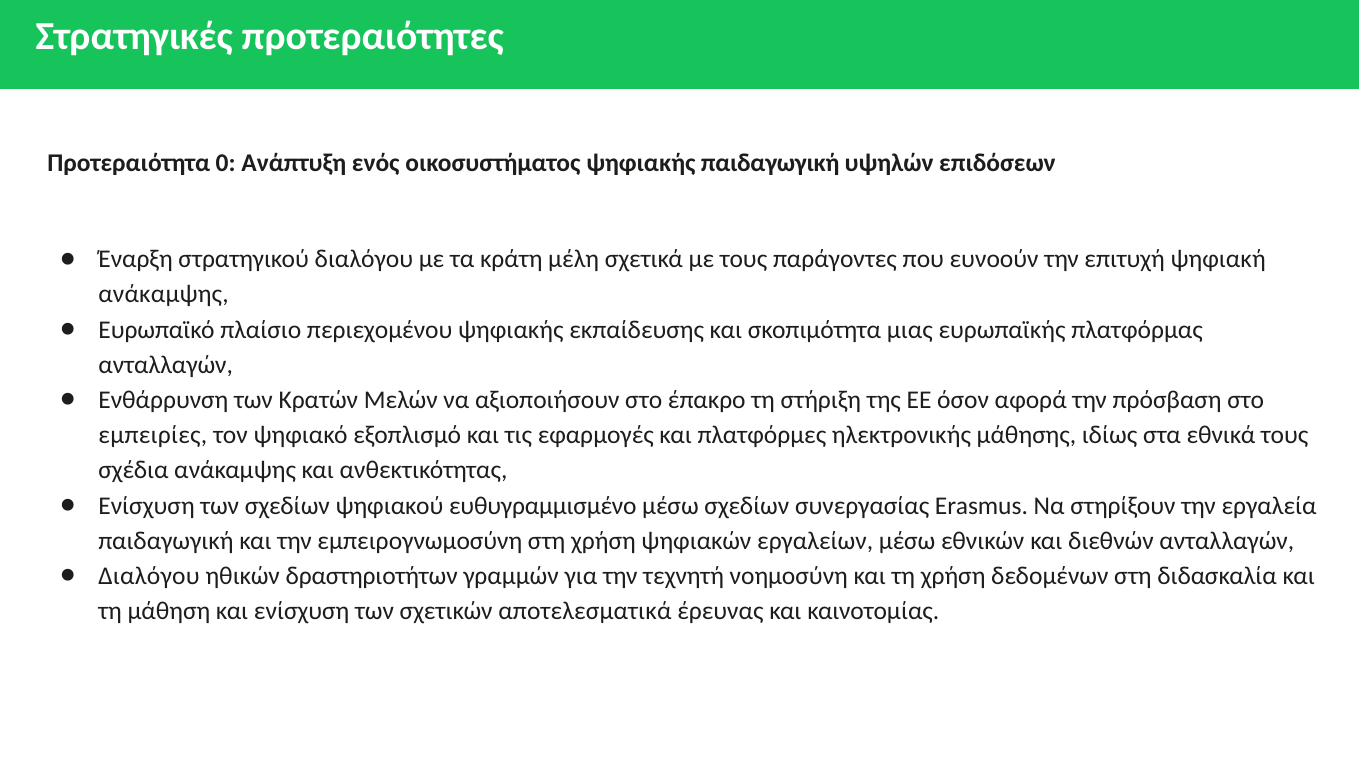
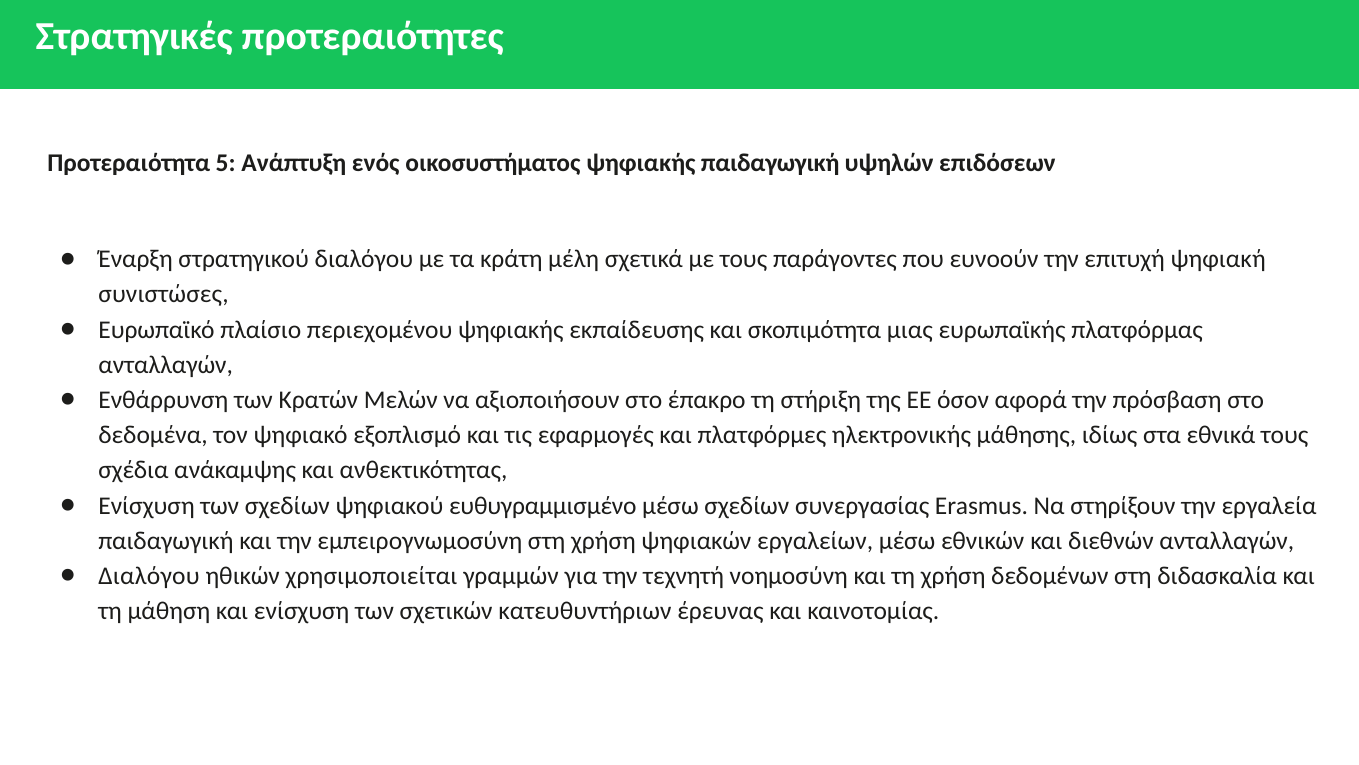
0: 0 -> 5
ανάκαμψης at (164, 294): ανάκαμψης -> συνιστώσες
εμπειρίες: εμπειρίες -> δεδομένα
δραστηριοτήτων: δραστηριοτήτων -> χρησιμοποιείται
αποτελεσματικά: αποτελεσματικά -> κατευθυντήριων
